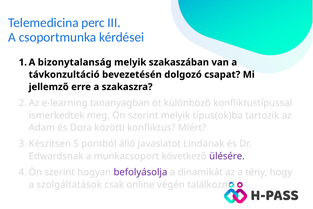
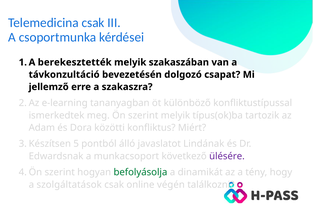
Telemedicina perc: perc -> csak
bizonytalanság: bizonytalanság -> berekesztették
befolyásolja colour: purple -> green
